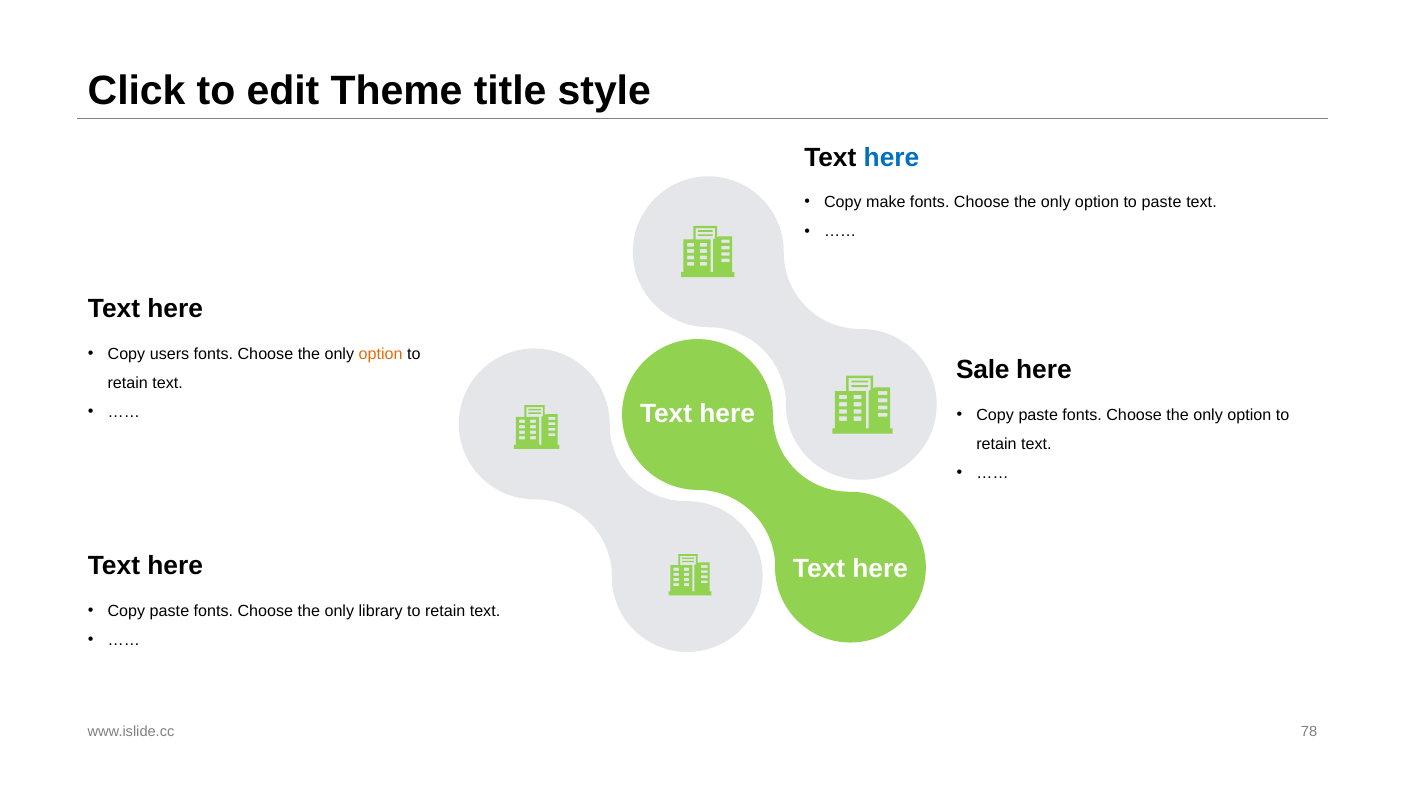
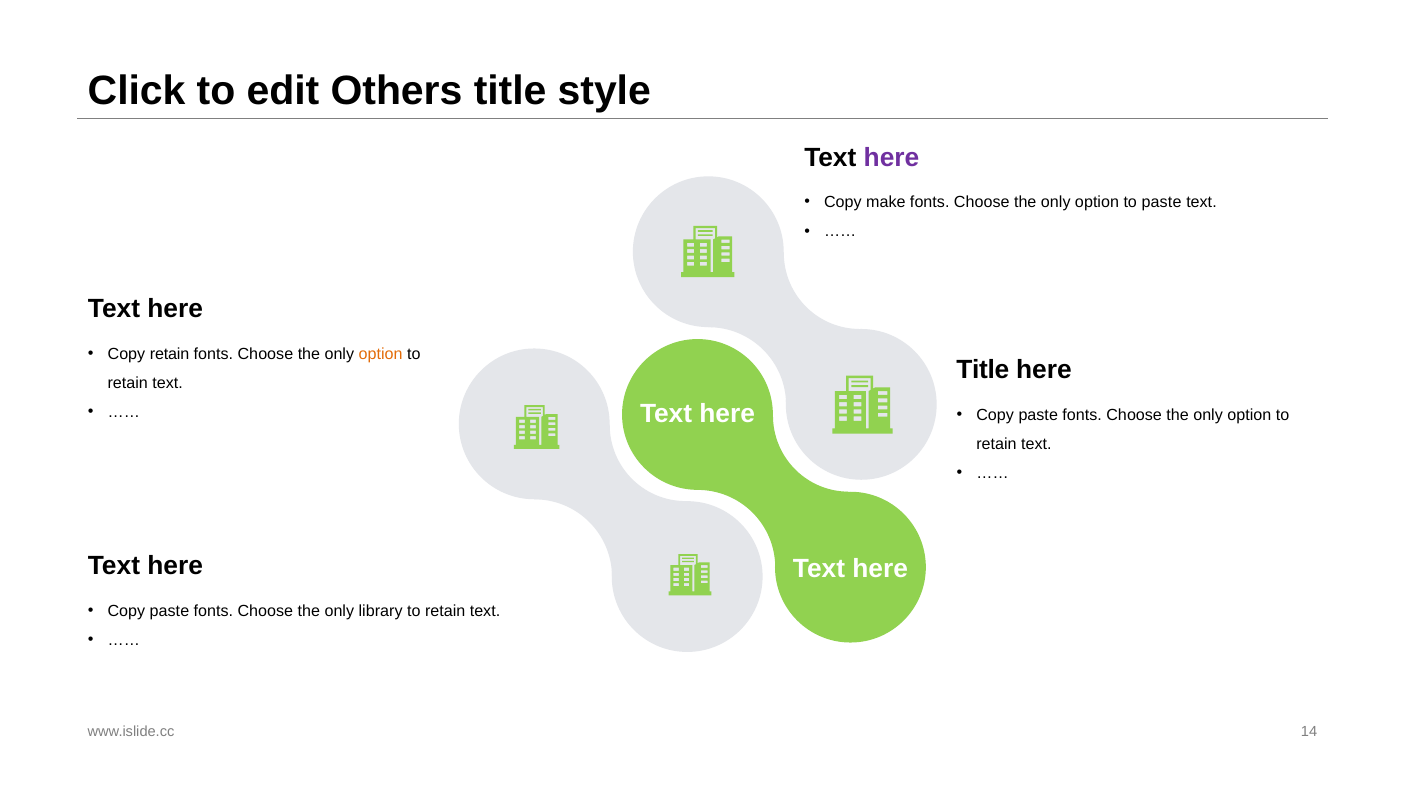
Theme: Theme -> Others
here at (892, 157) colour: blue -> purple
Copy users: users -> retain
Sale at (983, 370): Sale -> Title
78: 78 -> 14
